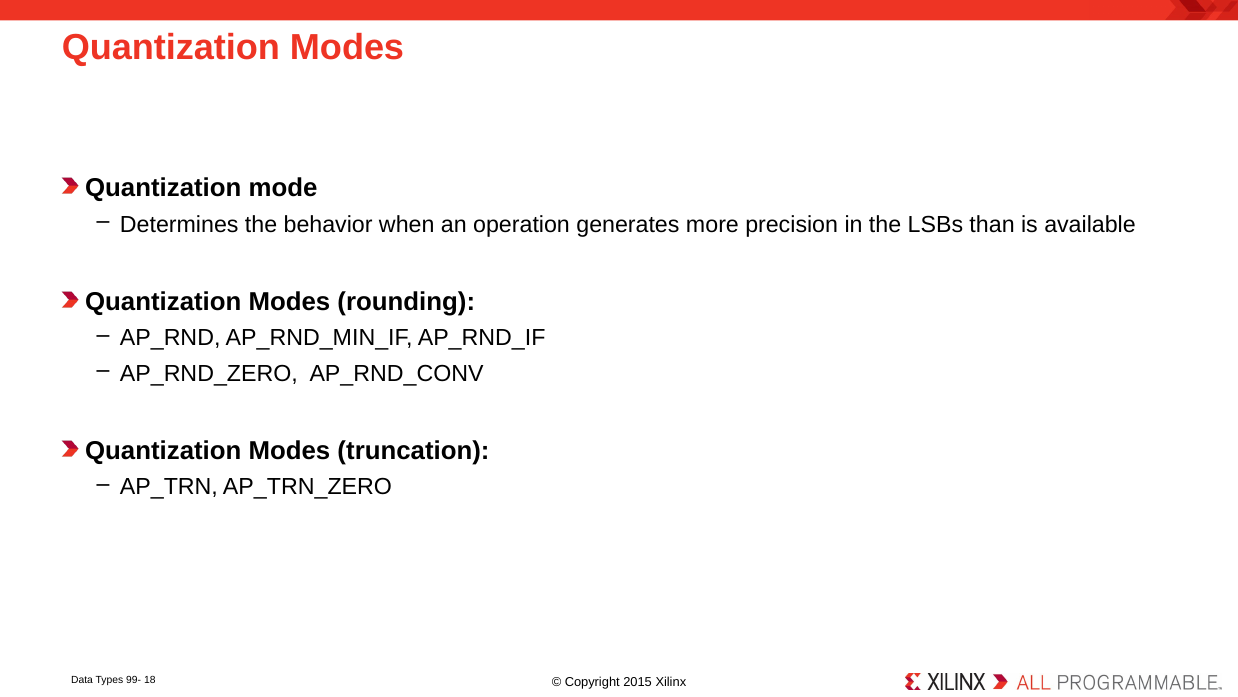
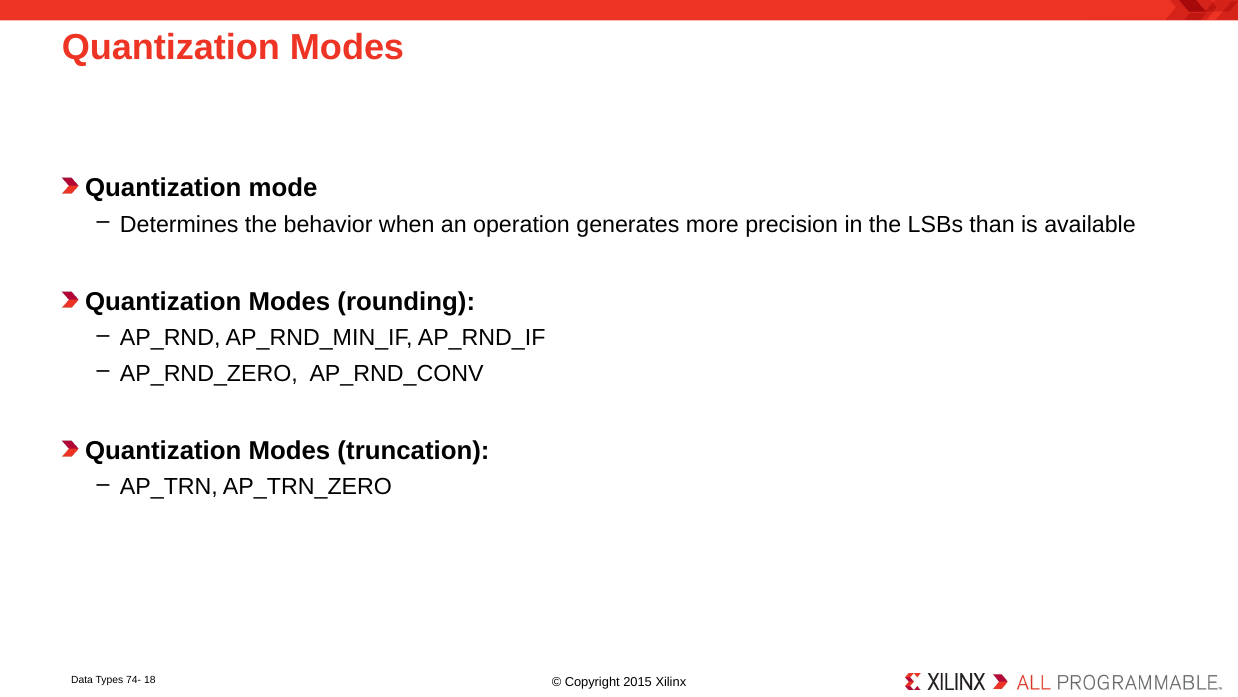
99-: 99- -> 74-
